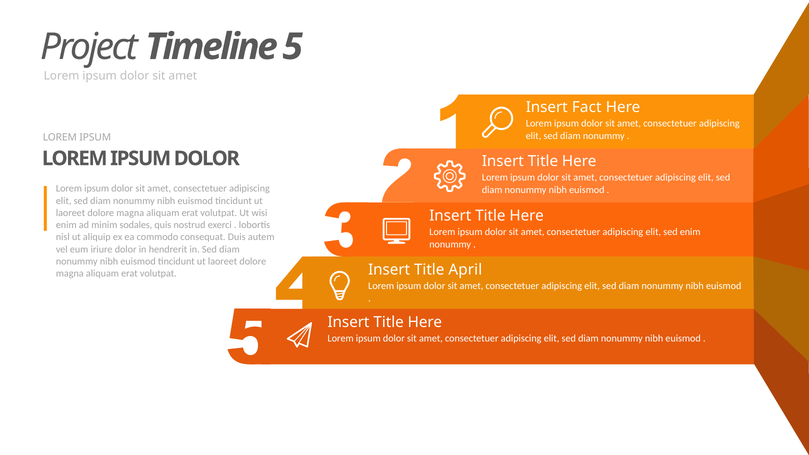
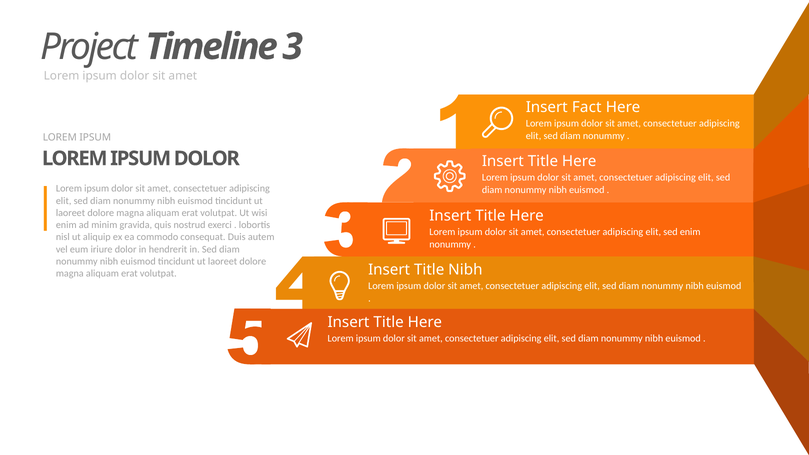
5: 5 -> 3
sodales: sodales -> gravida
Title April: April -> Nibh
